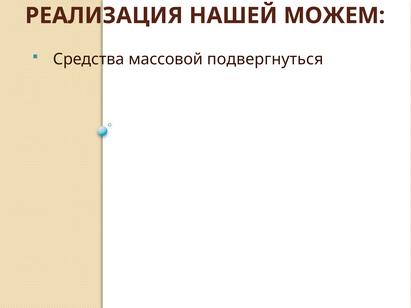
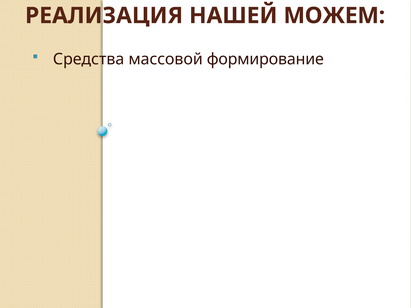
подвергнуться: подвергнуться -> формирование
